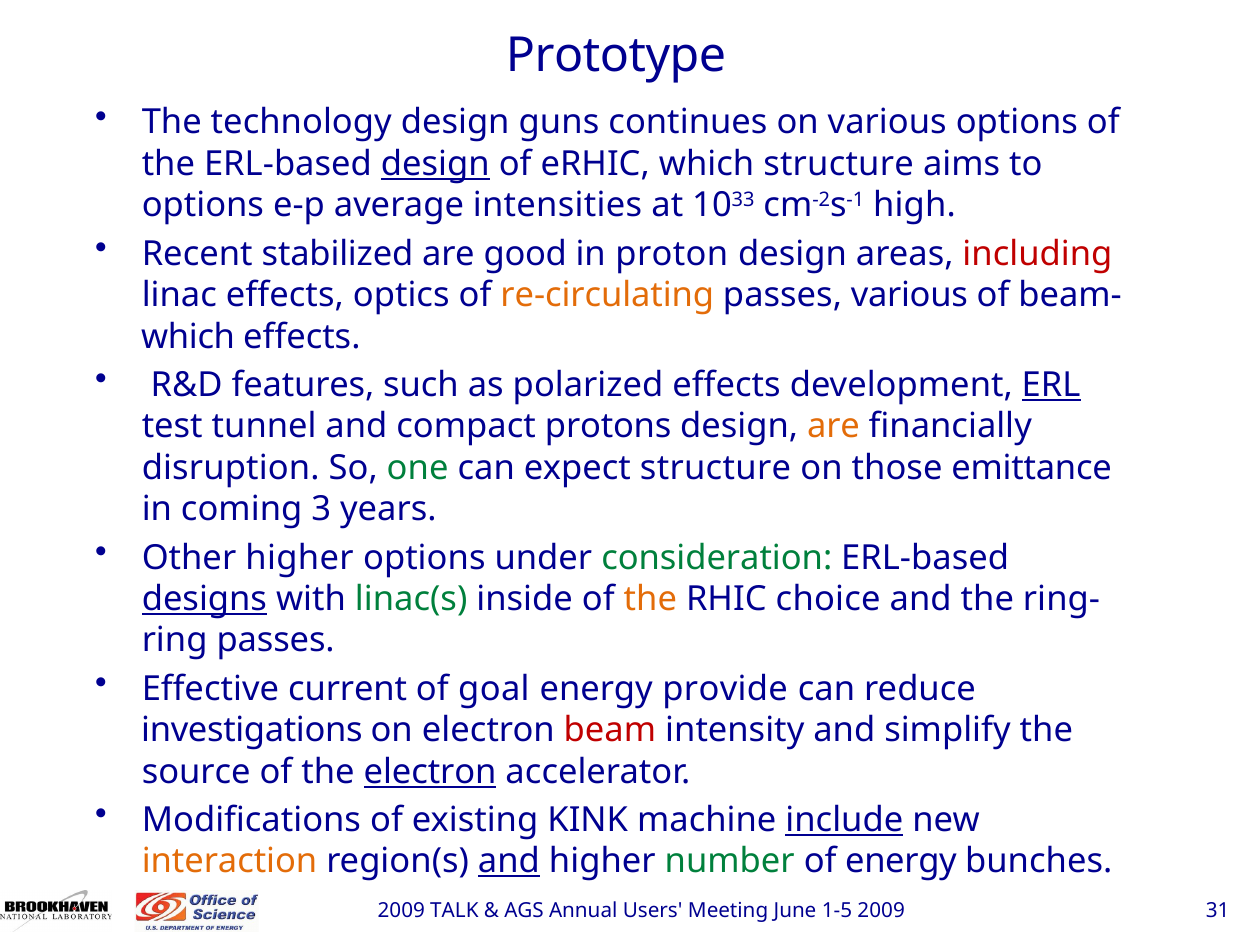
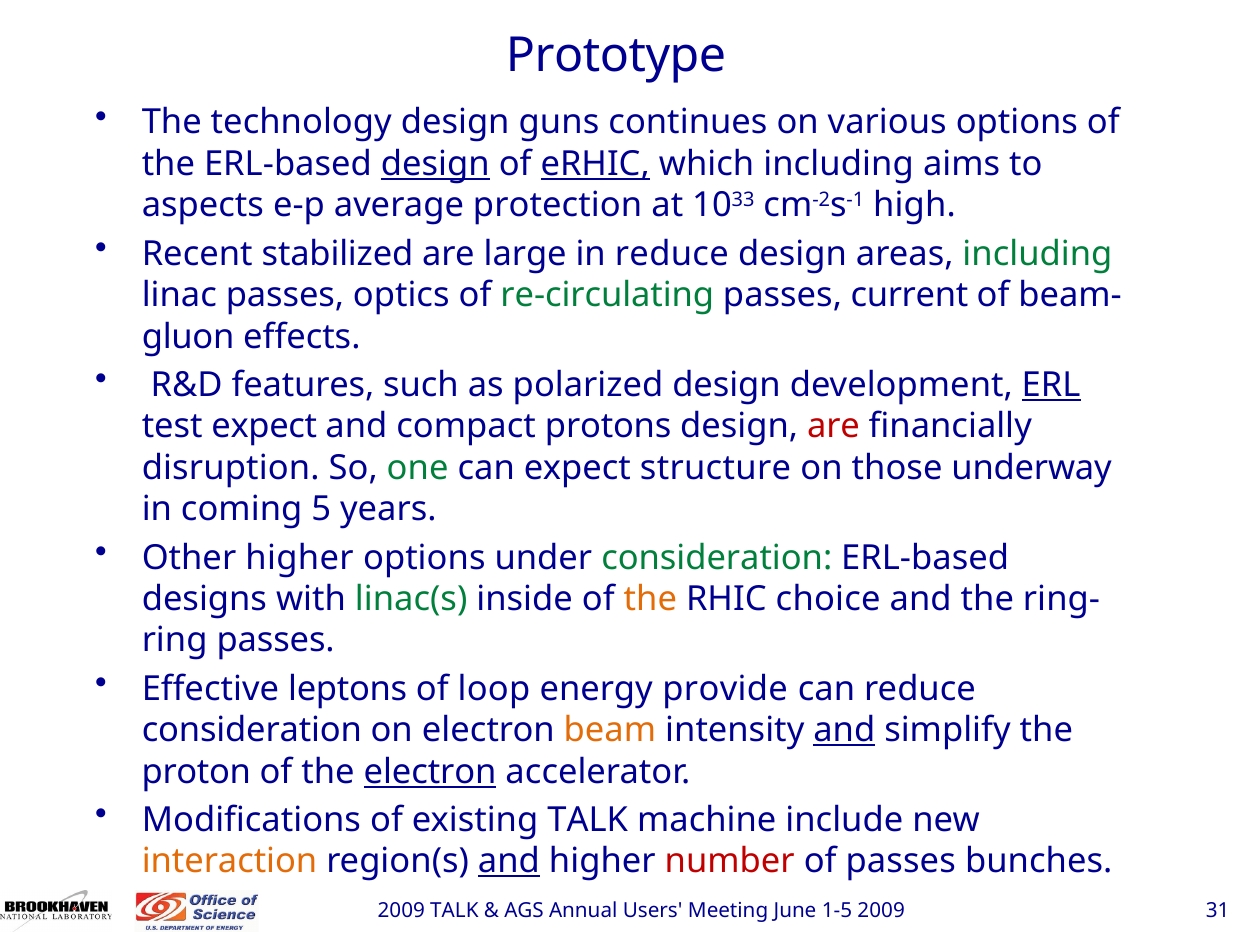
eRHIC underline: none -> present
which structure: structure -> including
options at (203, 205): options -> aspects
intensities: intensities -> protection
good: good -> large
in proton: proton -> reduce
including at (1037, 254) colour: red -> green
linac effects: effects -> passes
re-circulating colour: orange -> green
passes various: various -> current
which at (188, 336): which -> gluon
polarized effects: effects -> design
test tunnel: tunnel -> expect
are at (834, 426) colour: orange -> red
emittance: emittance -> underway
3: 3 -> 5
designs underline: present -> none
current: current -> leptons
goal: goal -> loop
investigations at (252, 730): investigations -> consideration
beam colour: red -> orange
and at (844, 730) underline: none -> present
source: source -> proton
existing KINK: KINK -> TALK
include underline: present -> none
number colour: green -> red
of energy: energy -> passes
